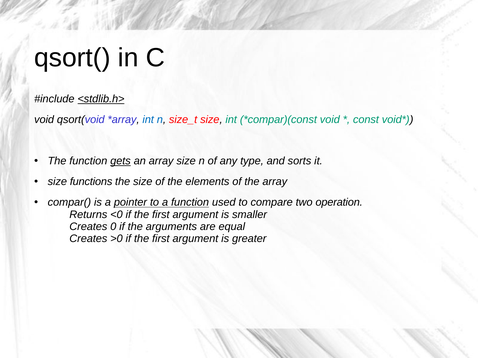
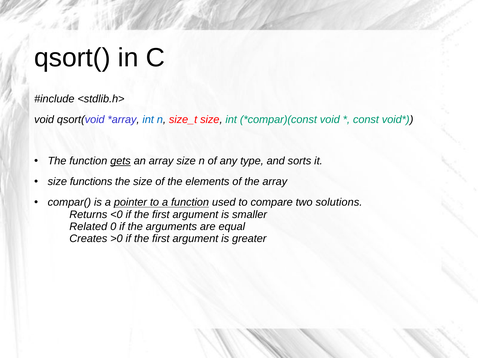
<stdlib.h> underline: present -> none
operation: operation -> solutions
Creates at (88, 227): Creates -> Related
